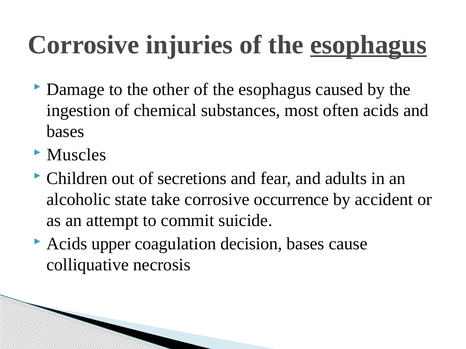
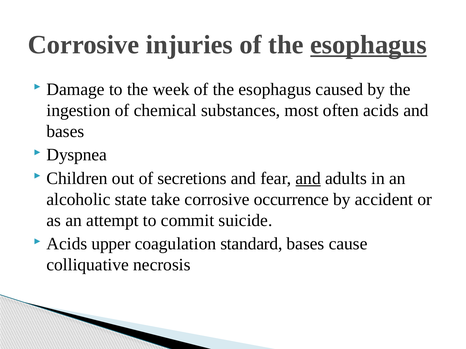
other: other -> week
Muscles: Muscles -> Dyspnea
and at (308, 179) underline: none -> present
decision: decision -> standard
